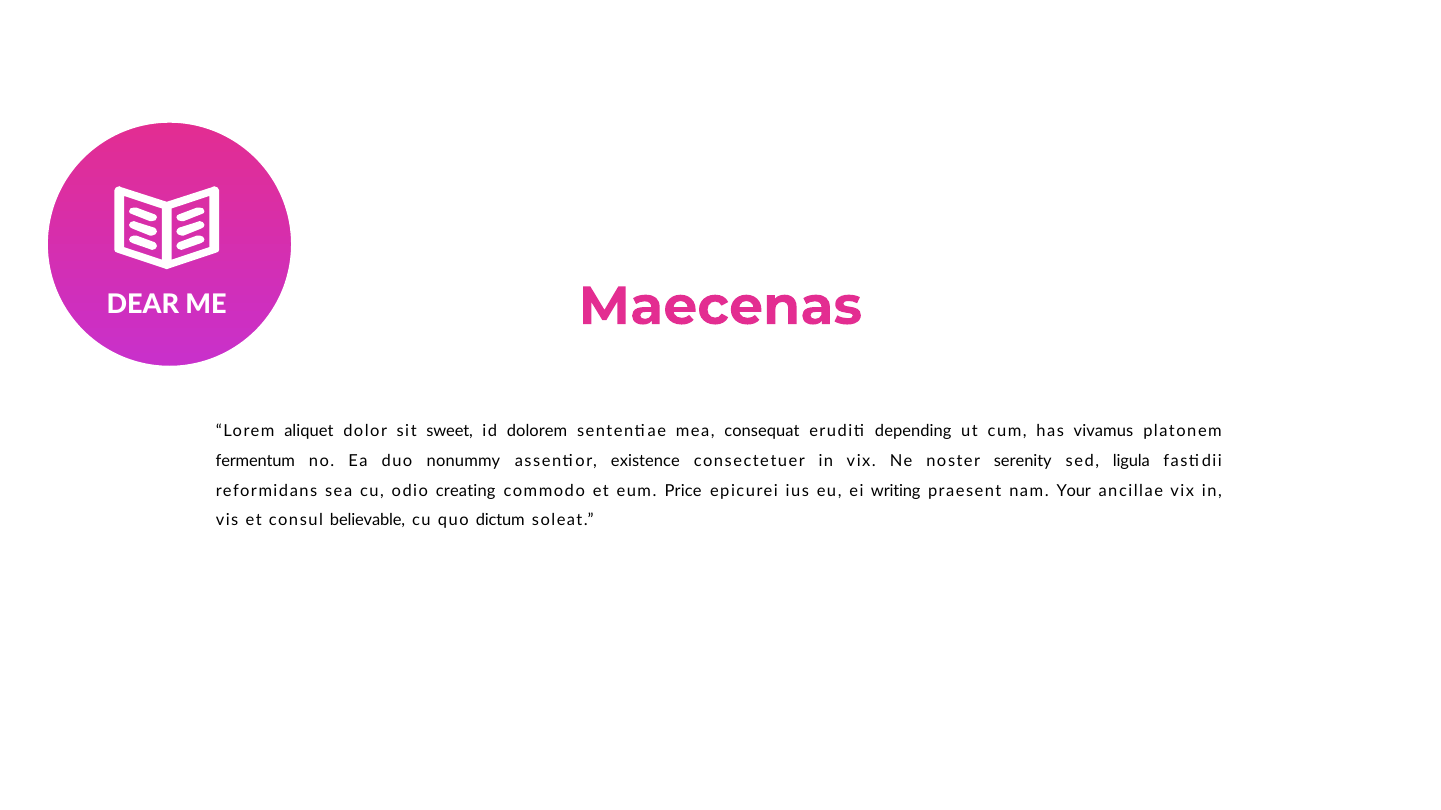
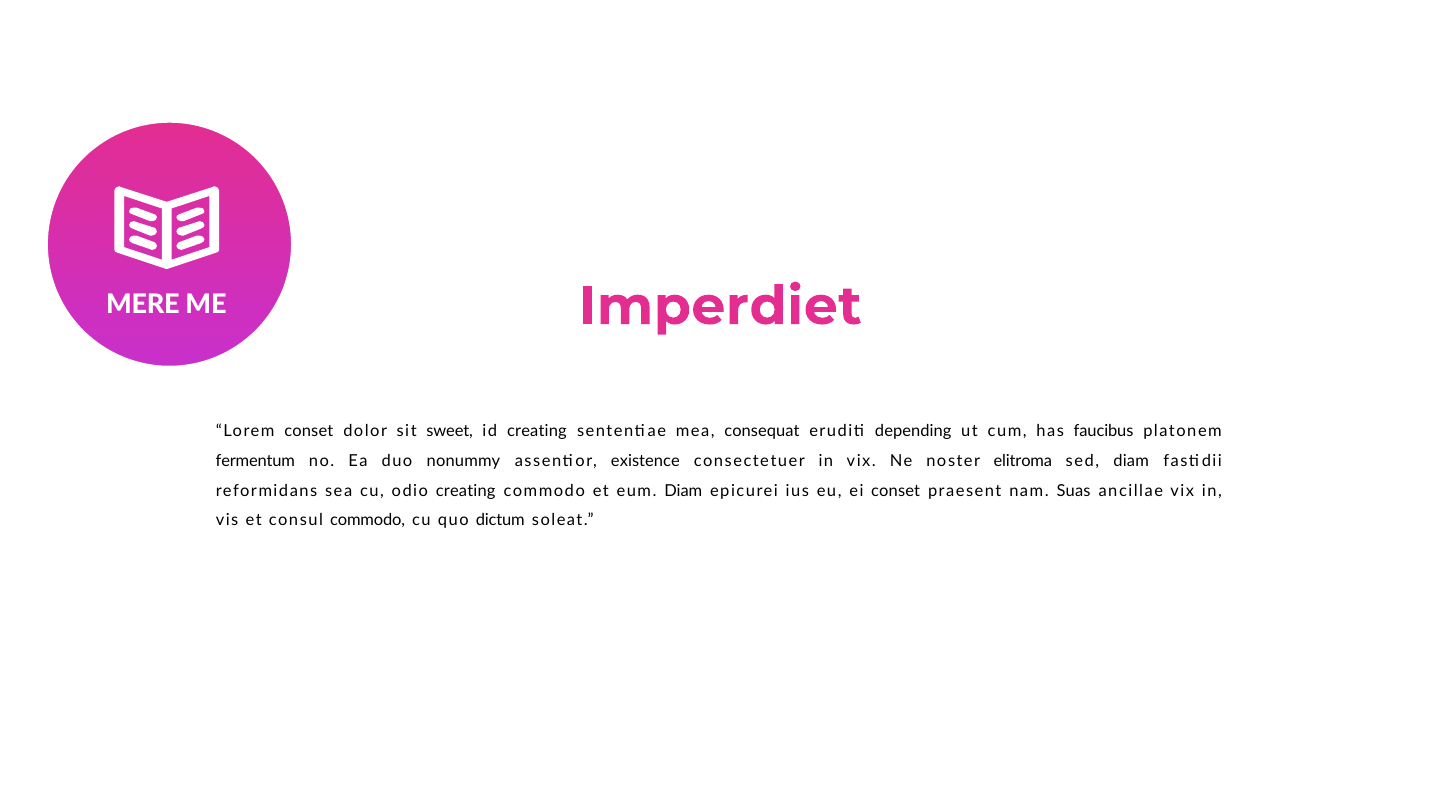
DEAR: DEAR -> MERE
Maecenas: Maecenas -> Imperdiet
Lorem aliquet: aliquet -> conset
id dolorem: dolorem -> creating
vivamus: vivamus -> faucibus
serenity: serenity -> elitroma
sed ligula: ligula -> diam
eum Price: Price -> Diam
ei writing: writing -> conset
Your: Your -> Suas
consul believable: believable -> commodo
